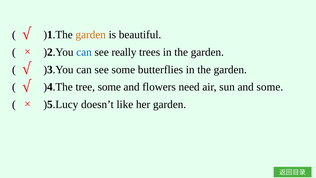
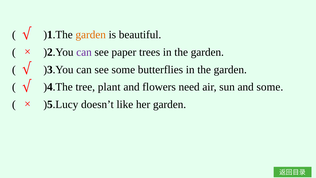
can at (84, 52) colour: blue -> purple
really: really -> paper
tree some: some -> plant
